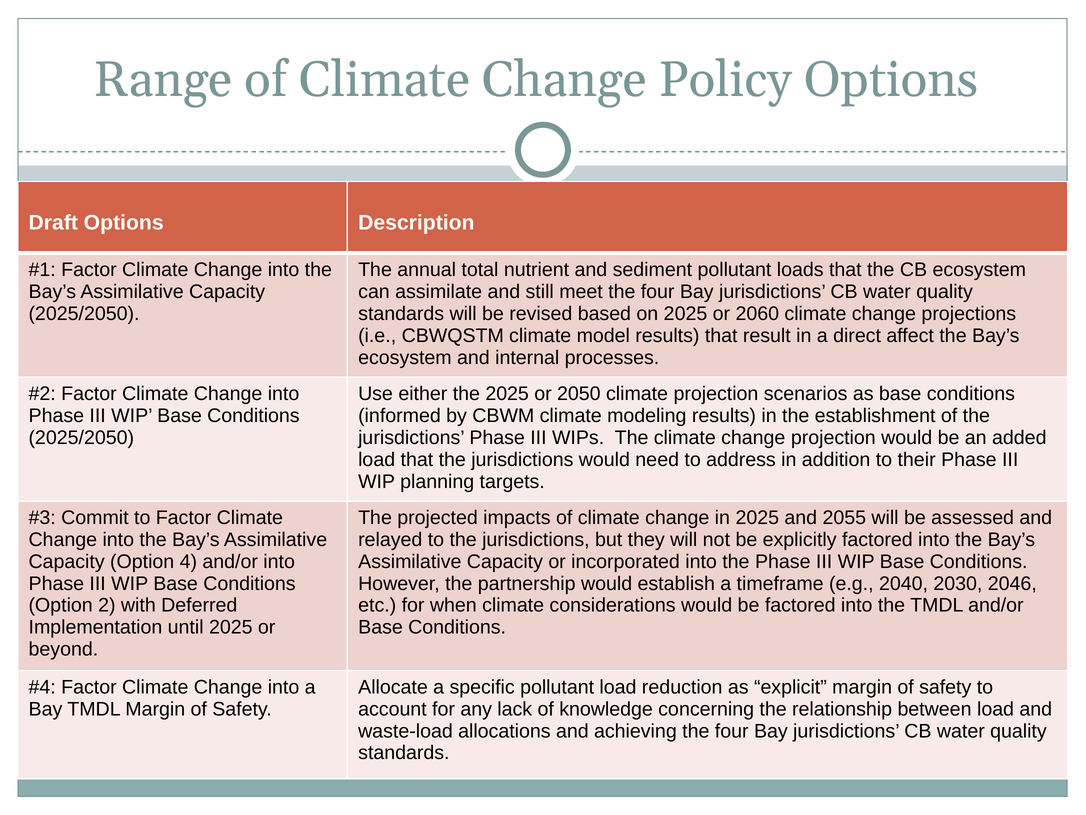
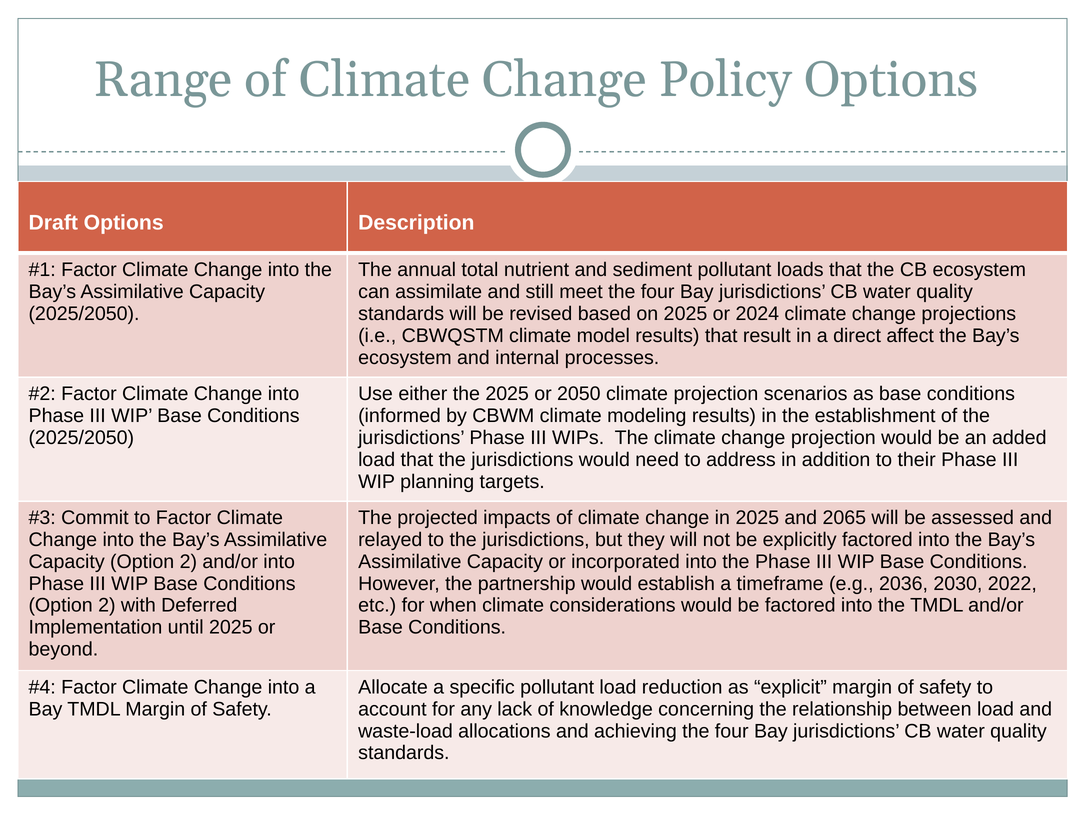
2060: 2060 -> 2024
2055: 2055 -> 2065
Capacity Option 4: 4 -> 2
2040: 2040 -> 2036
2046: 2046 -> 2022
